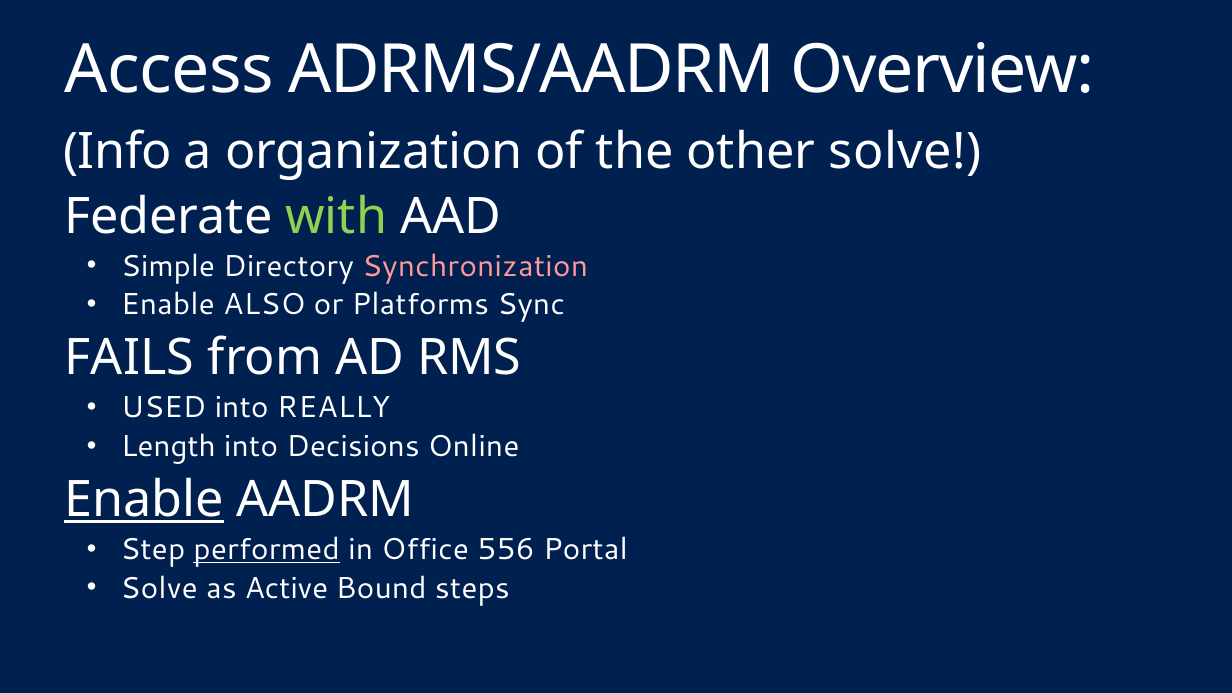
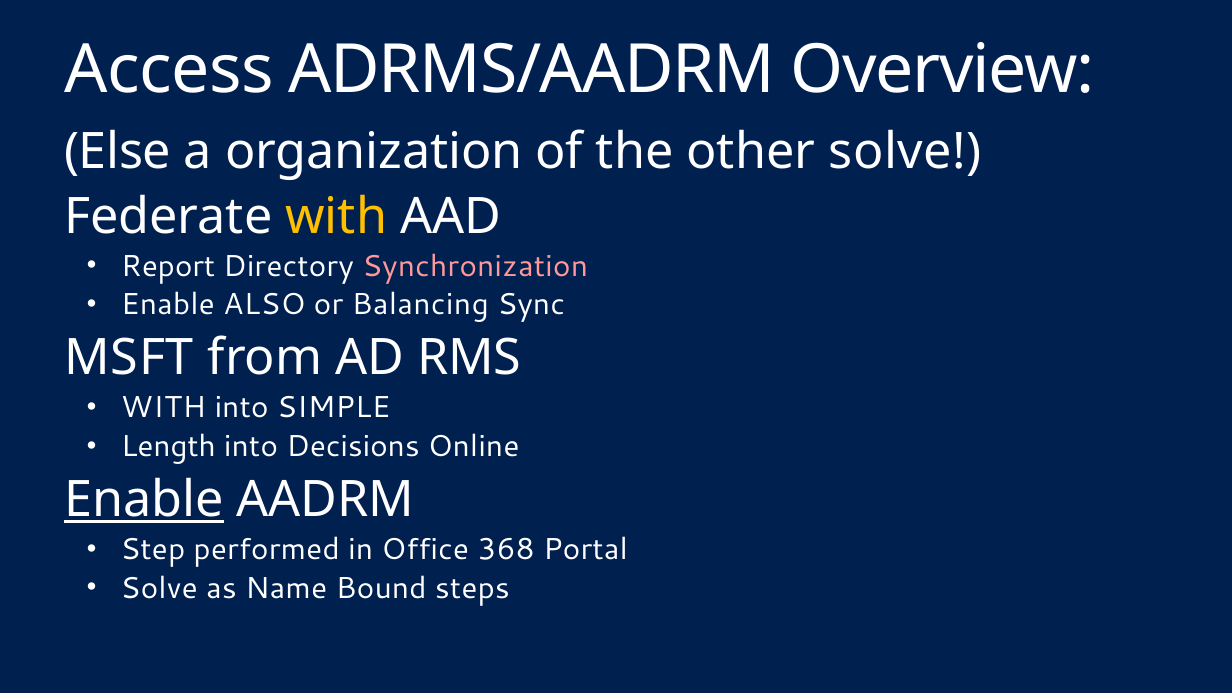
Info: Info -> Else
with at (336, 216) colour: light green -> yellow
Simple: Simple -> Report
Platforms: Platforms -> Balancing
FAILS: FAILS -> MSFT
USED at (164, 408): USED -> WITH
REALLY: REALLY -> SIMPLE
performed underline: present -> none
556: 556 -> 368
Active: Active -> Name
